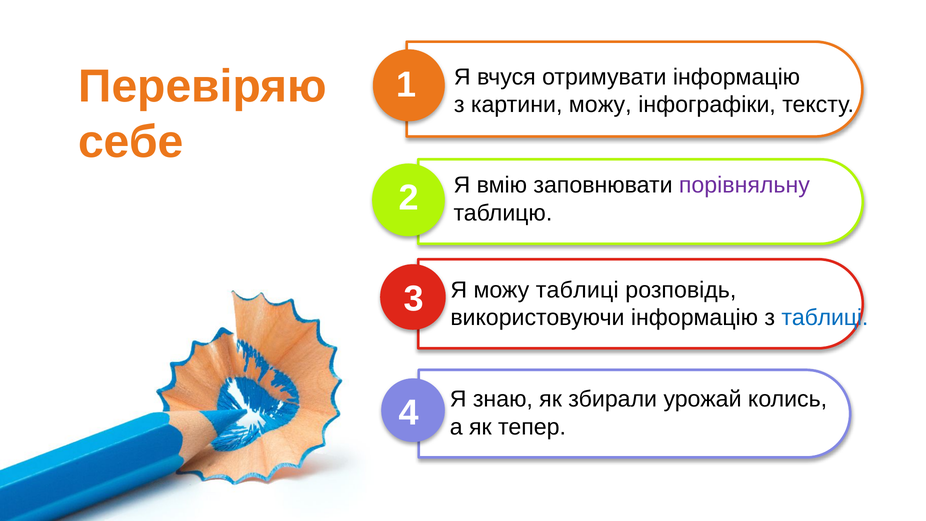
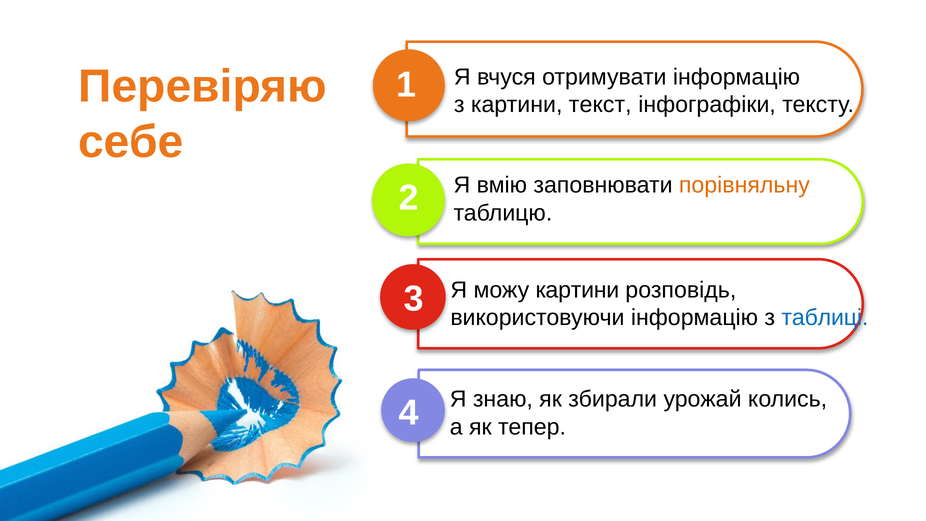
картини можу: можу -> текст
порівняльну colour: purple -> orange
можу таблиці: таблиці -> картини
